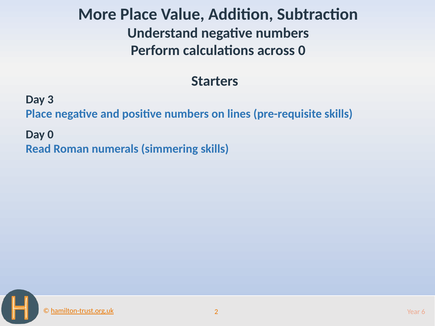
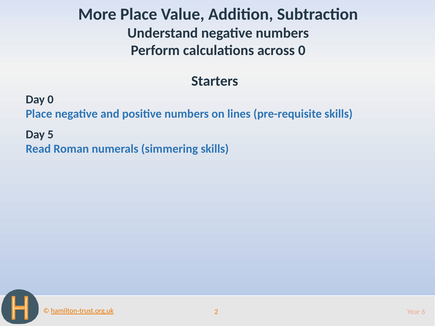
Day 3: 3 -> 0
Day 0: 0 -> 5
